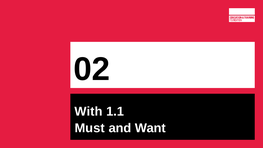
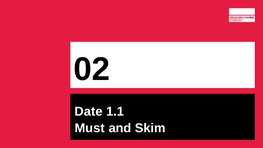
With: With -> Date
Want: Want -> Skim
